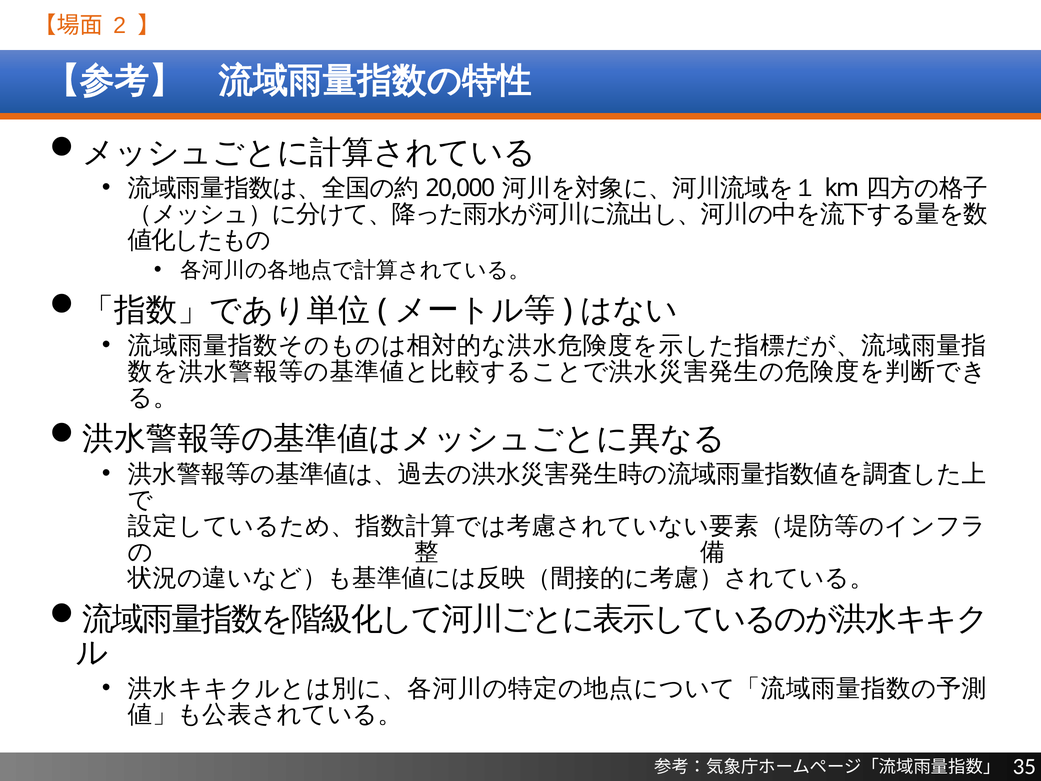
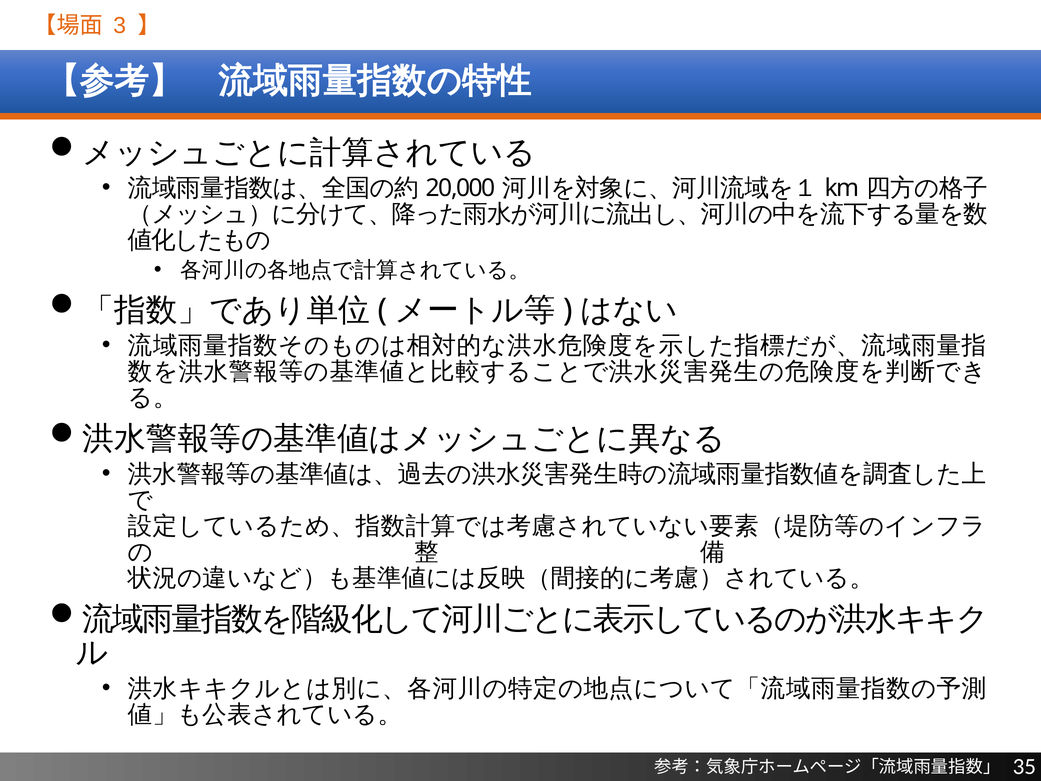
2: 2 -> 3
